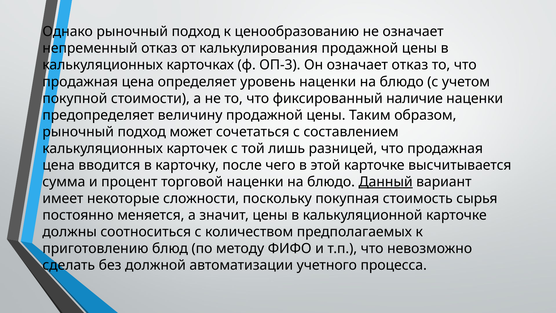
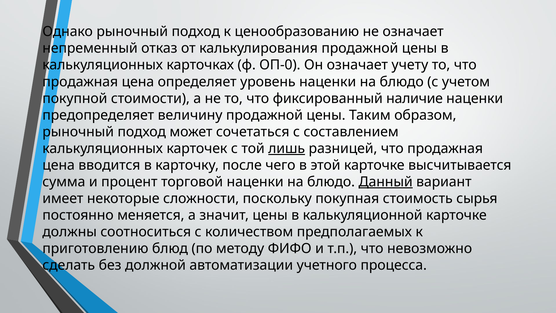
ОП-3: ОП-3 -> ОП-0
означает отказ: отказ -> учету
лишь underline: none -> present
